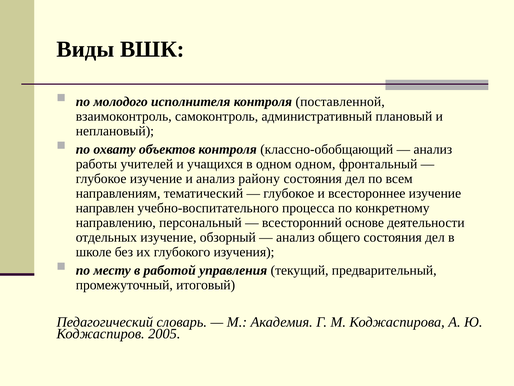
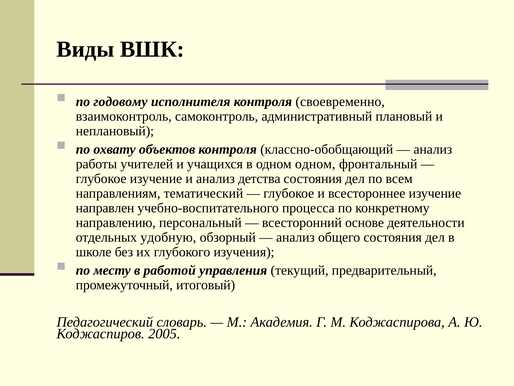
молодого: молодого -> годовому
поставленной: поставленной -> своевременно
району: району -> детства
отдельных изучение: изучение -> удобную
